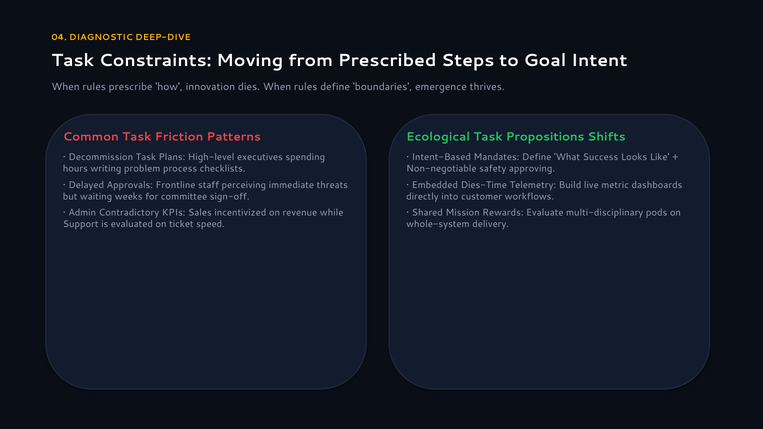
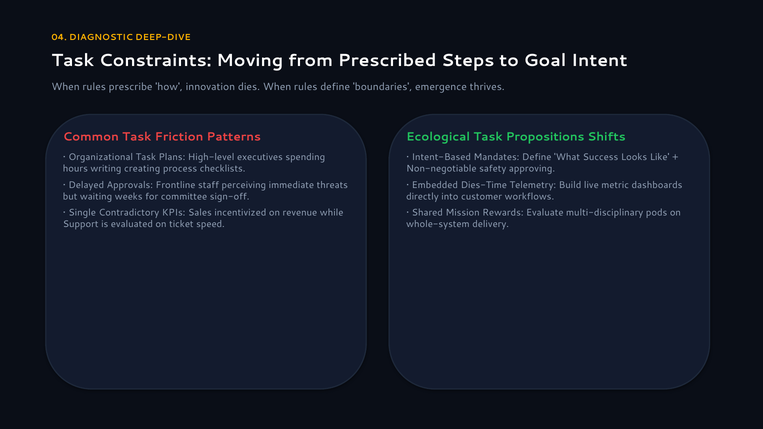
Decommission: Decommission -> Organizational
problem: problem -> creating
Admin: Admin -> Single
